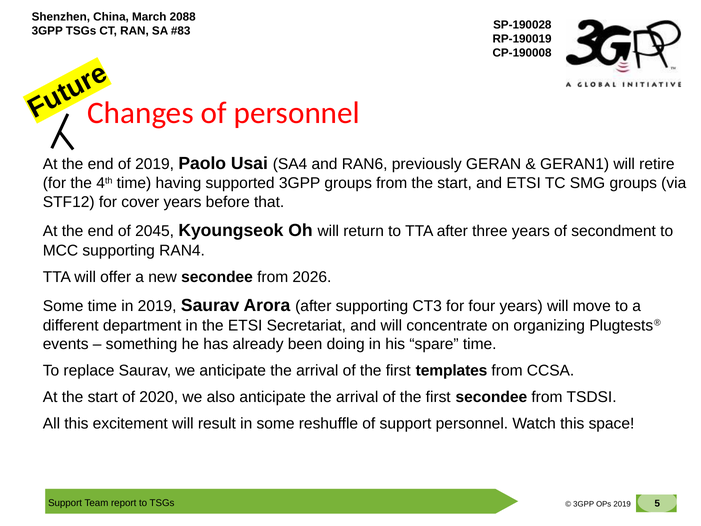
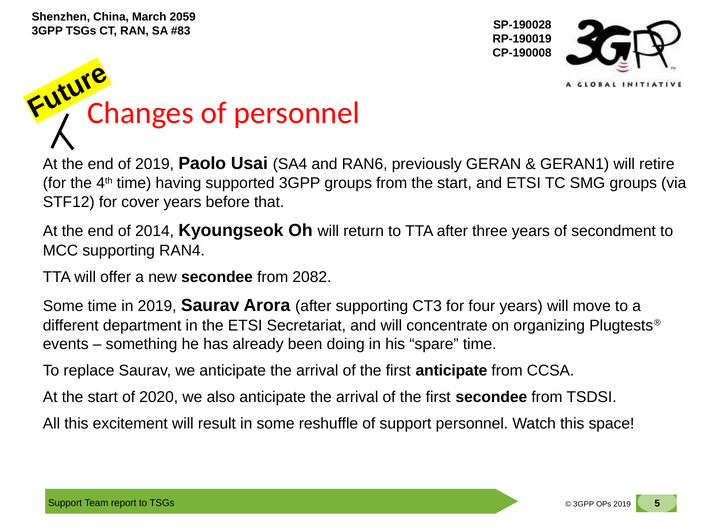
2088: 2088 -> 2059
2045: 2045 -> 2014
2026: 2026 -> 2082
first templates: templates -> anticipate
